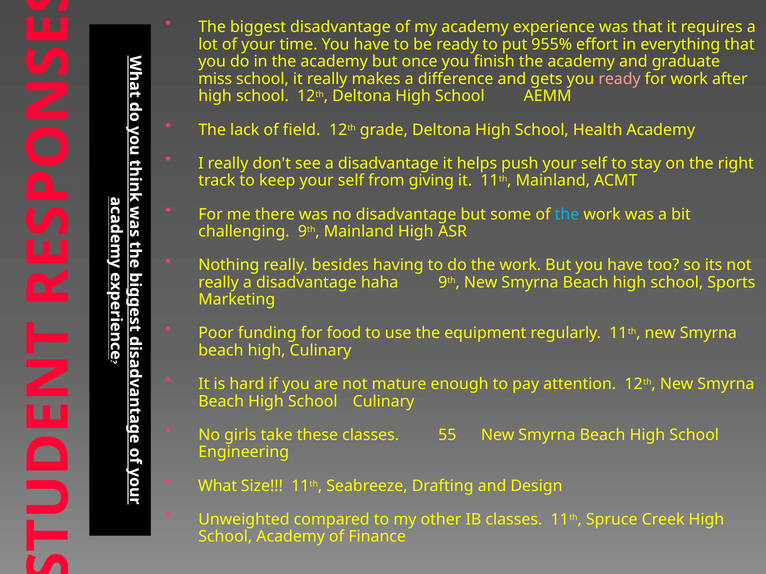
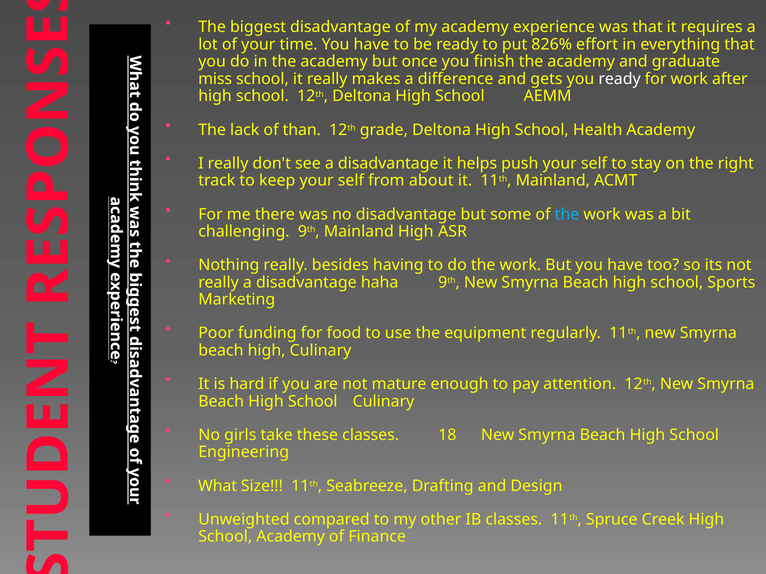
955%: 955% -> 826%
ready at (620, 79) colour: pink -> white
field: field -> than
giving: giving -> about
55: 55 -> 18
